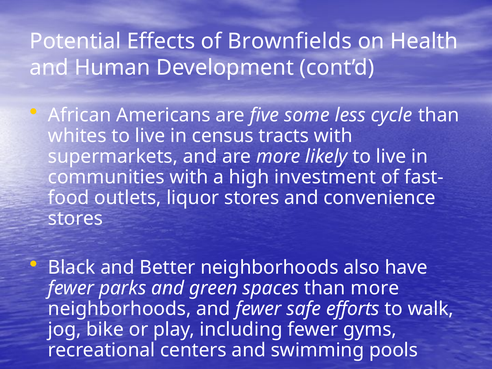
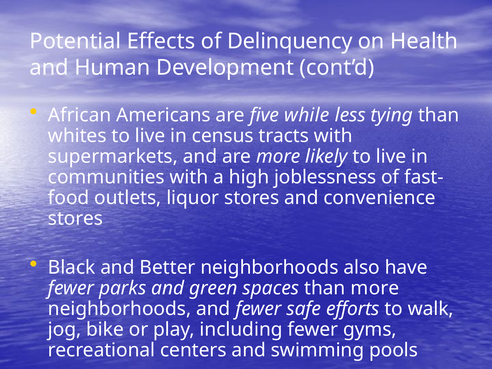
Brownfields: Brownfields -> Delinquency
some: some -> while
cycle: cycle -> tying
investment: investment -> joblessness
